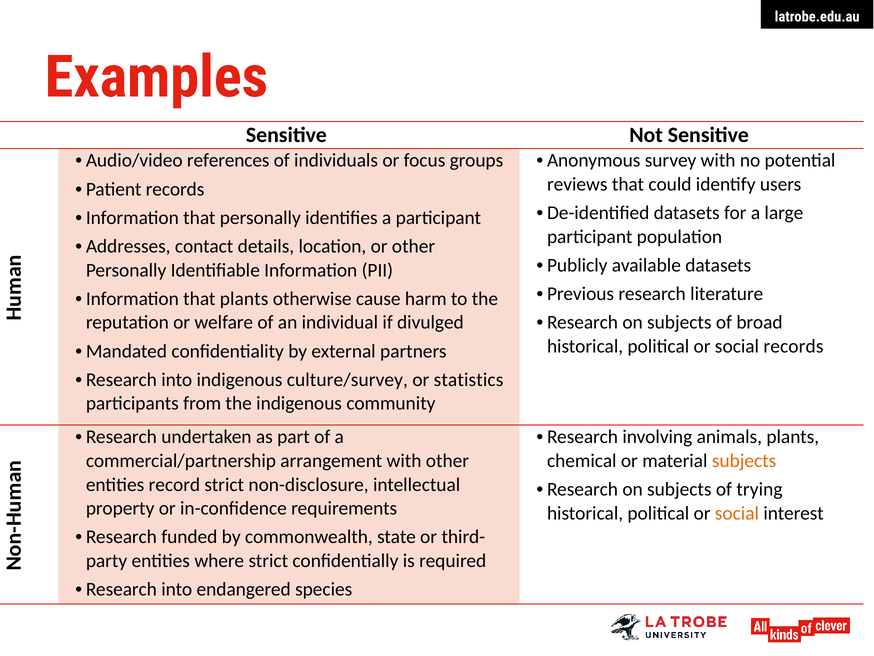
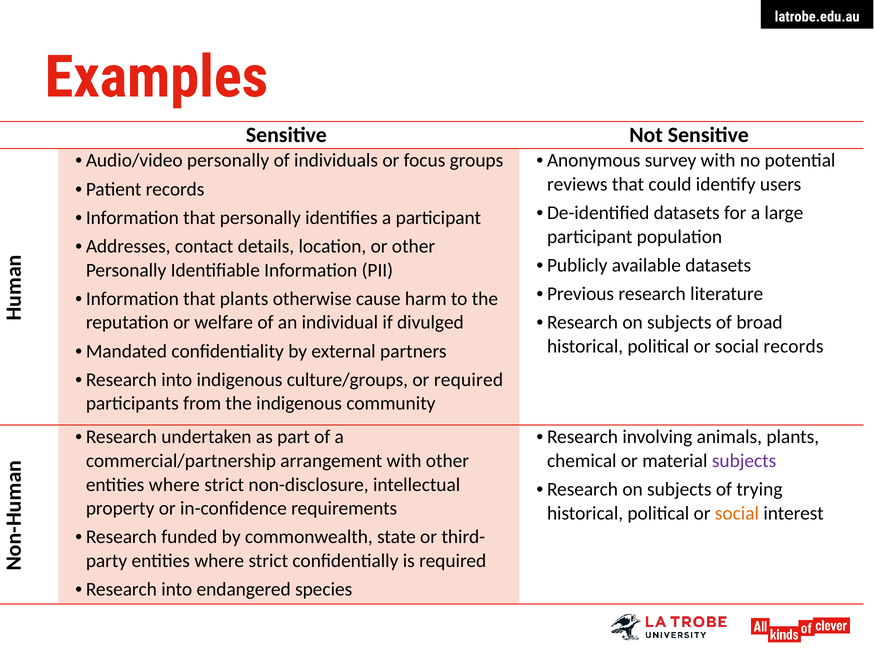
Audio/video references: references -> personally
culture/survey: culture/survey -> culture/groups
or statistics: statistics -> required
subjects at (744, 460) colour: orange -> purple
record at (174, 484): record -> where
